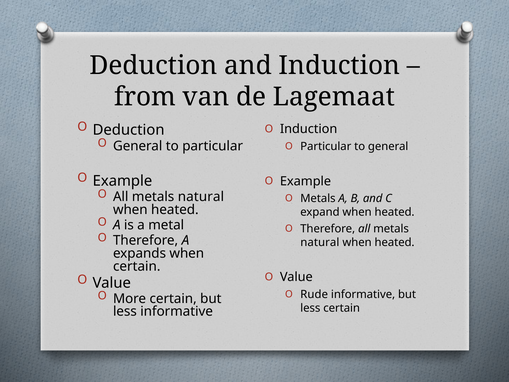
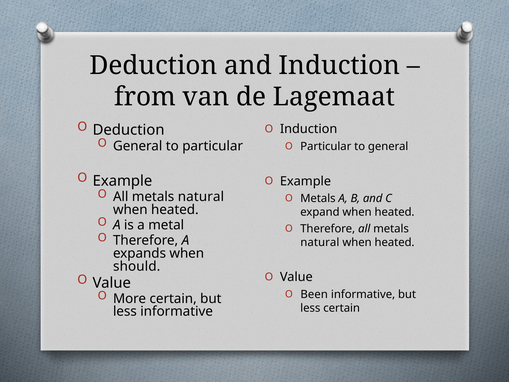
certain at (137, 266): certain -> should
Rude: Rude -> Been
